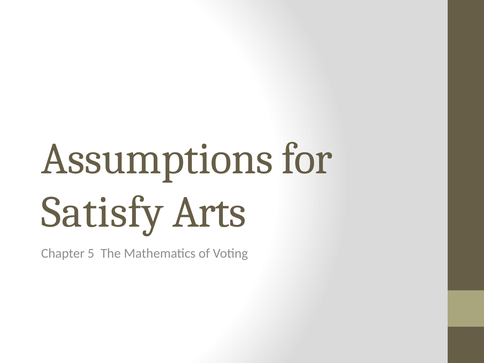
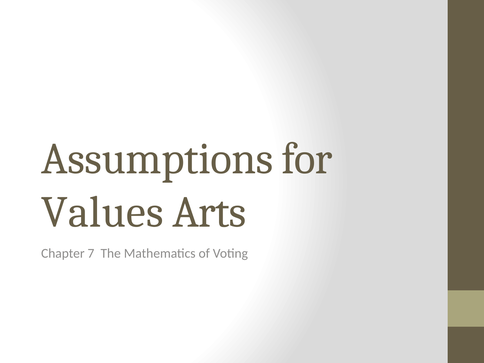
Satisfy: Satisfy -> Values
5: 5 -> 7
